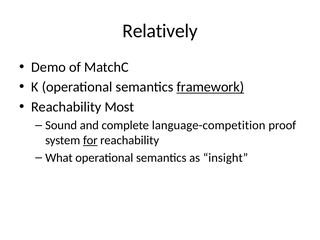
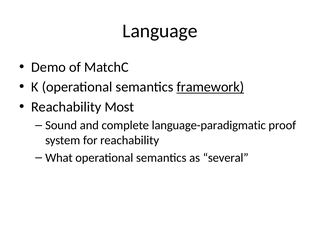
Relatively: Relatively -> Language
language-competition: language-competition -> language-paradigmatic
for underline: present -> none
insight: insight -> several
